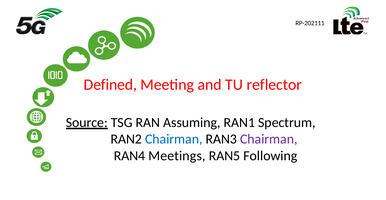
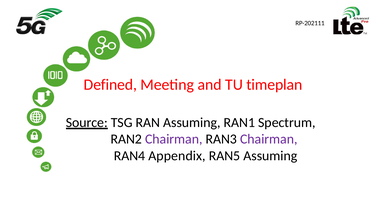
reflector: reflector -> timeplan
Chairman at (174, 139) colour: blue -> purple
Meetings: Meetings -> Appendix
RAN5 Following: Following -> Assuming
